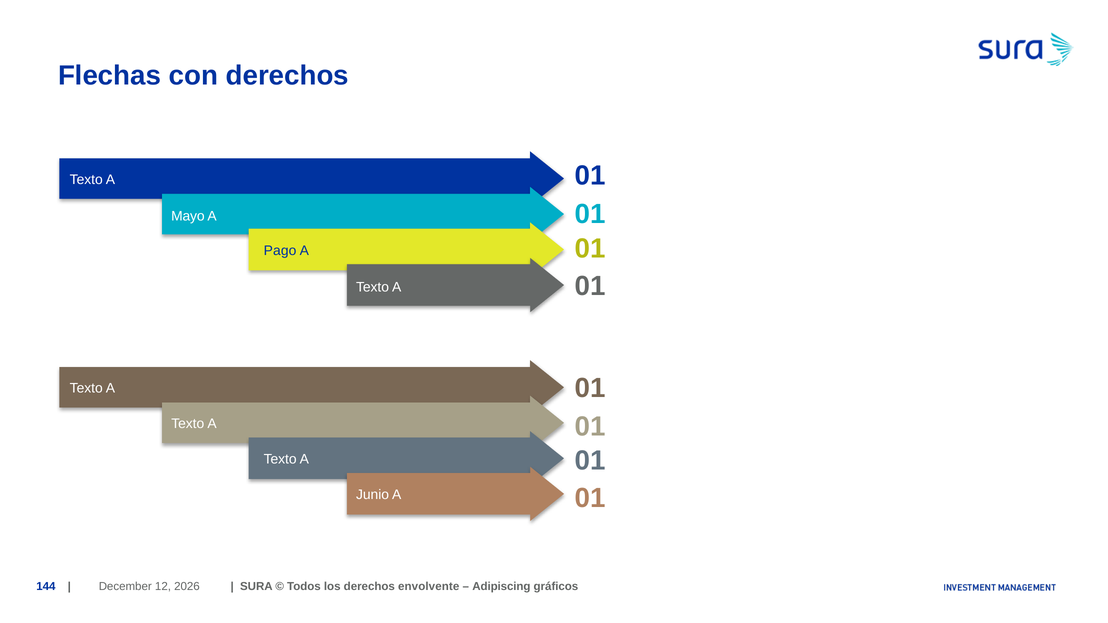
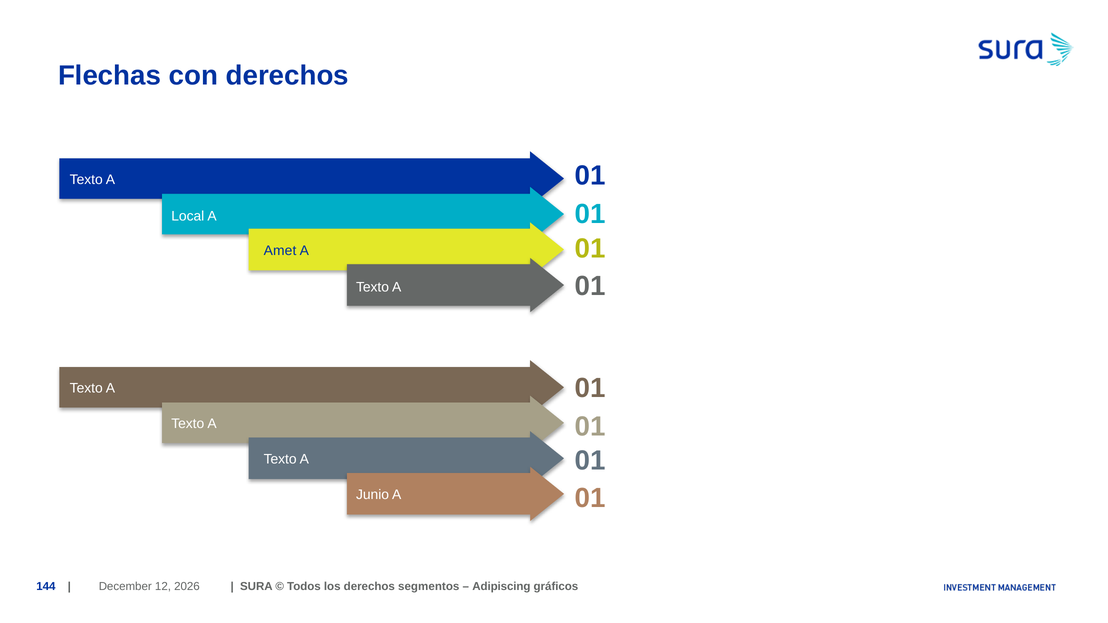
Mayo: Mayo -> Local
Pago: Pago -> Amet
envolvente: envolvente -> segmentos
